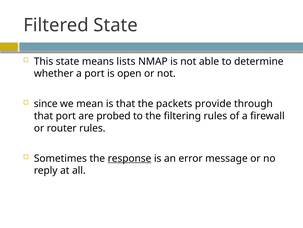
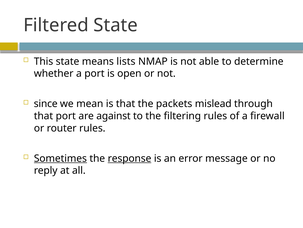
provide: provide -> mislead
probed: probed -> against
Sometimes underline: none -> present
